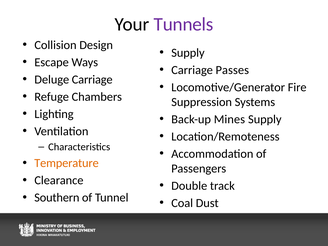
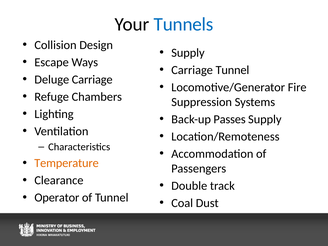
Tunnels colour: purple -> blue
Carriage Passes: Passes -> Tunnel
Mines: Mines -> Passes
Southern: Southern -> Operator
